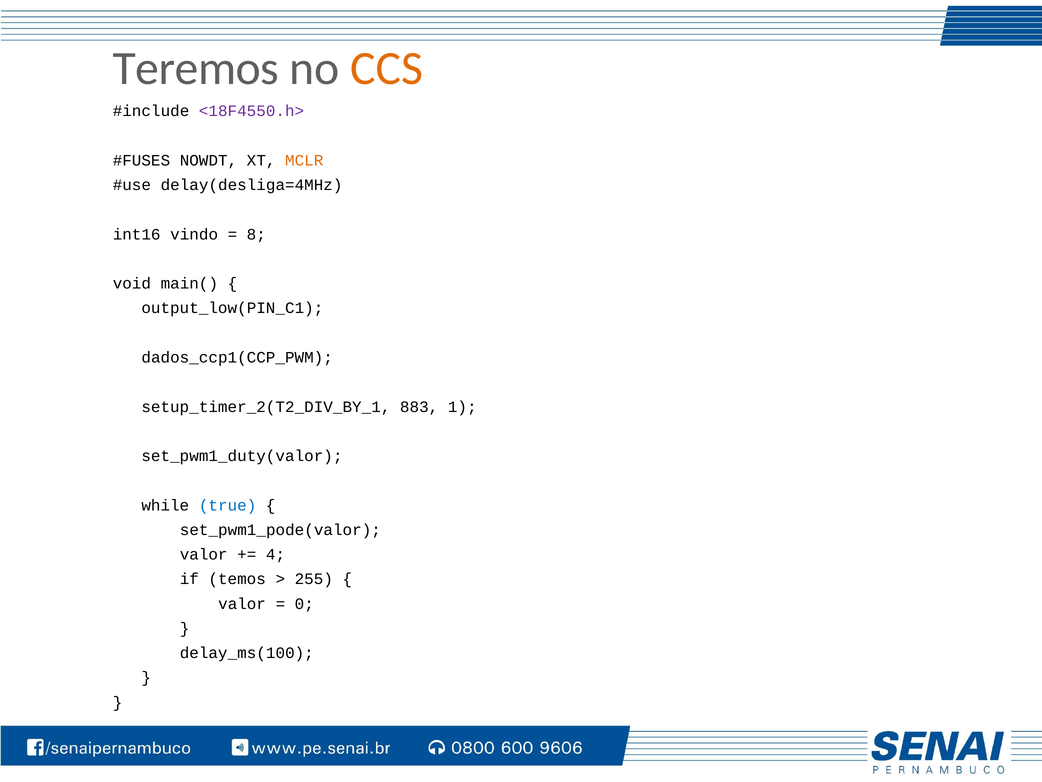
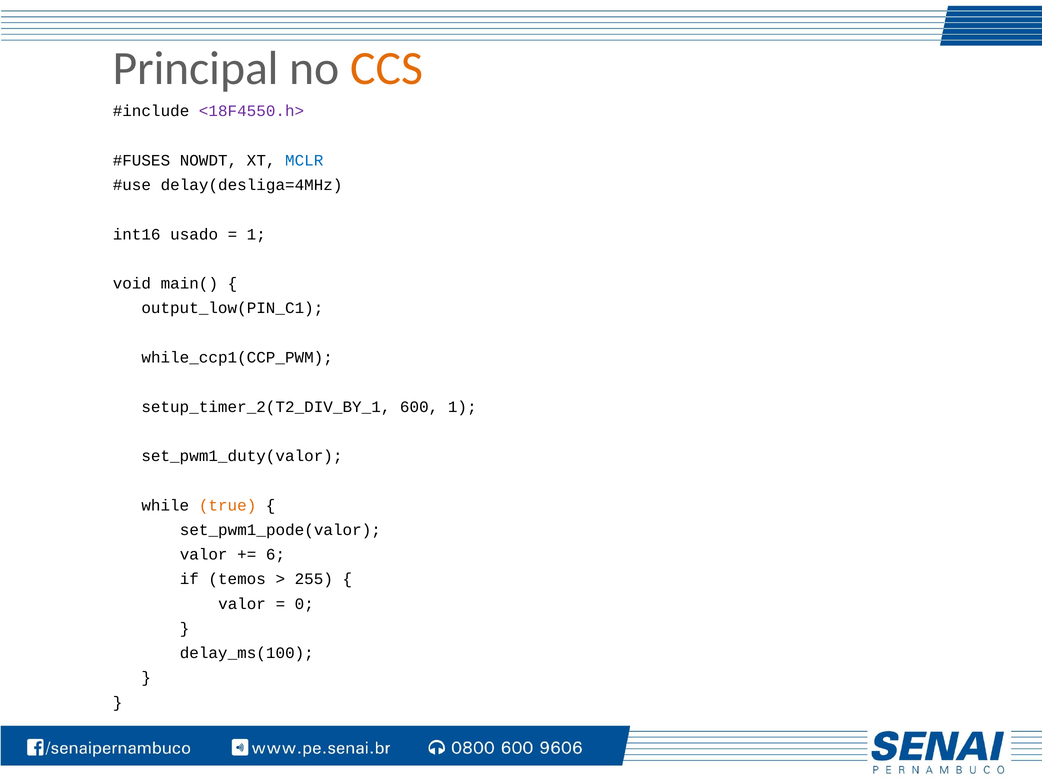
Teremos: Teremos -> Principal
MCLR colour: orange -> blue
vindo: vindo -> usado
8 at (256, 234): 8 -> 1
dados_ccp1(CCP_PWM: dados_ccp1(CCP_PWM -> while_ccp1(CCP_PWM
883: 883 -> 600
true colour: blue -> orange
4: 4 -> 6
